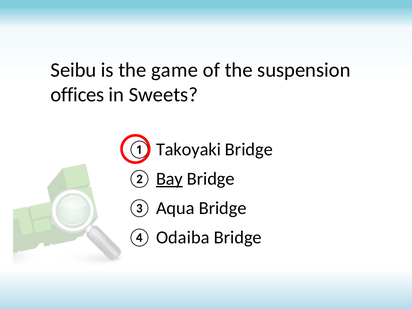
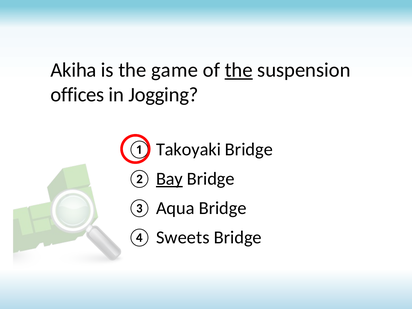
Seibu: Seibu -> Akiha
the at (239, 70) underline: none -> present
Sweets: Sweets -> Jogging
Odaiba: Odaiba -> Sweets
